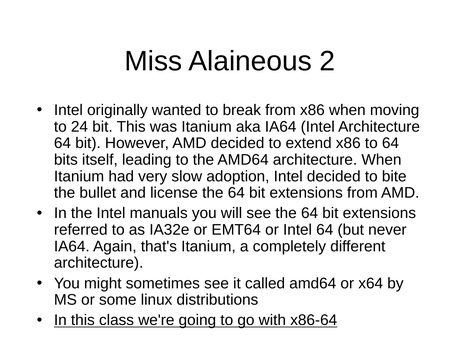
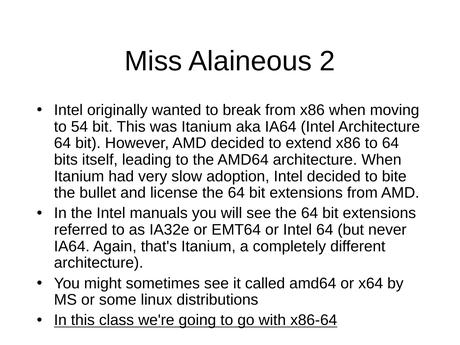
24: 24 -> 54
